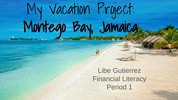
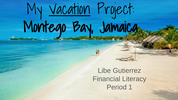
Vacation underline: none -> present
